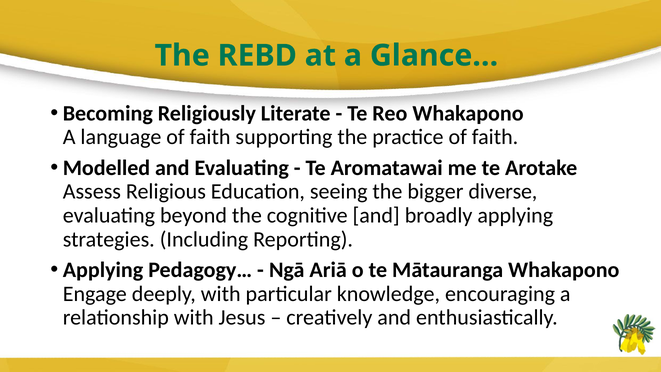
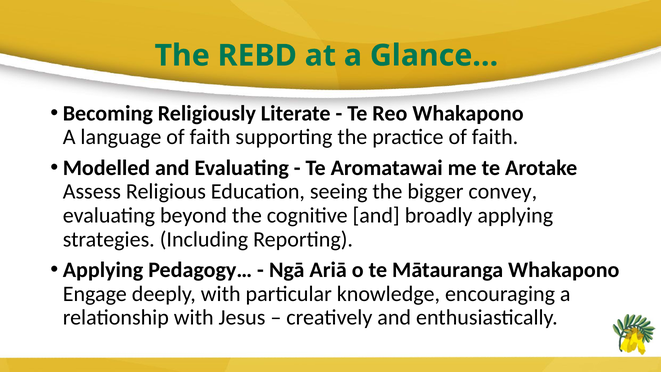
diverse: diverse -> convey
